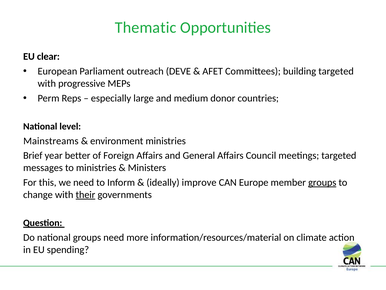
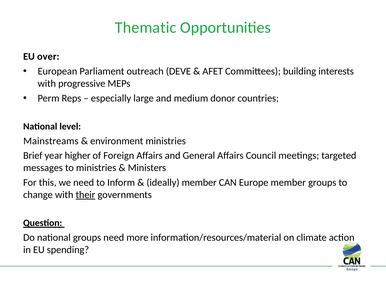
clear: clear -> over
building targeted: targeted -> interests
better: better -> higher
ideally improve: improve -> member
groups at (322, 182) underline: present -> none
